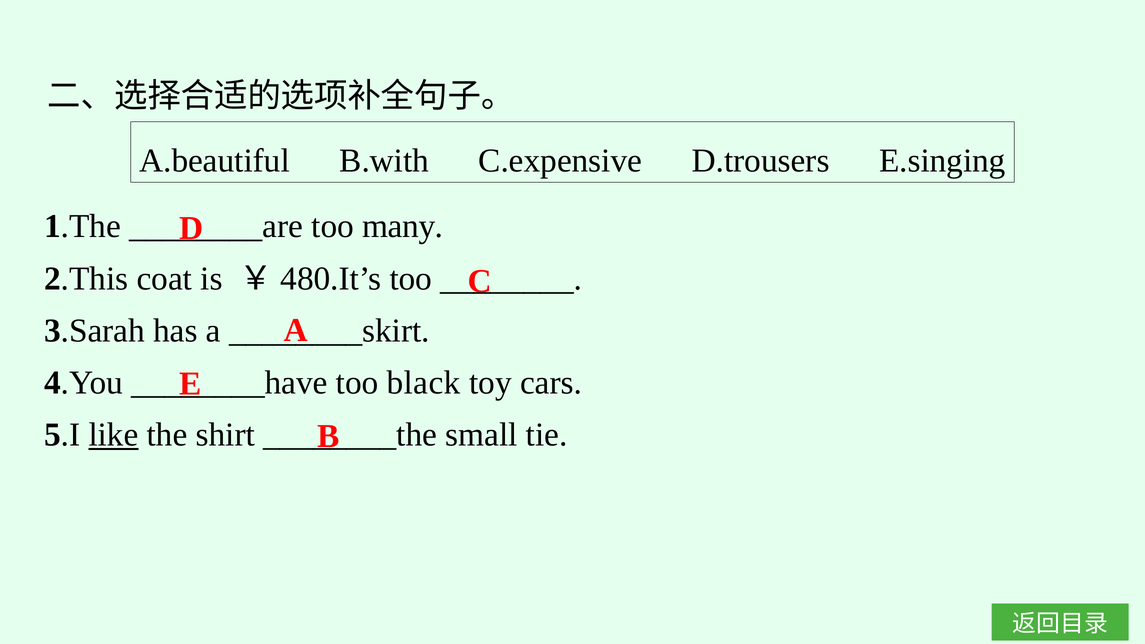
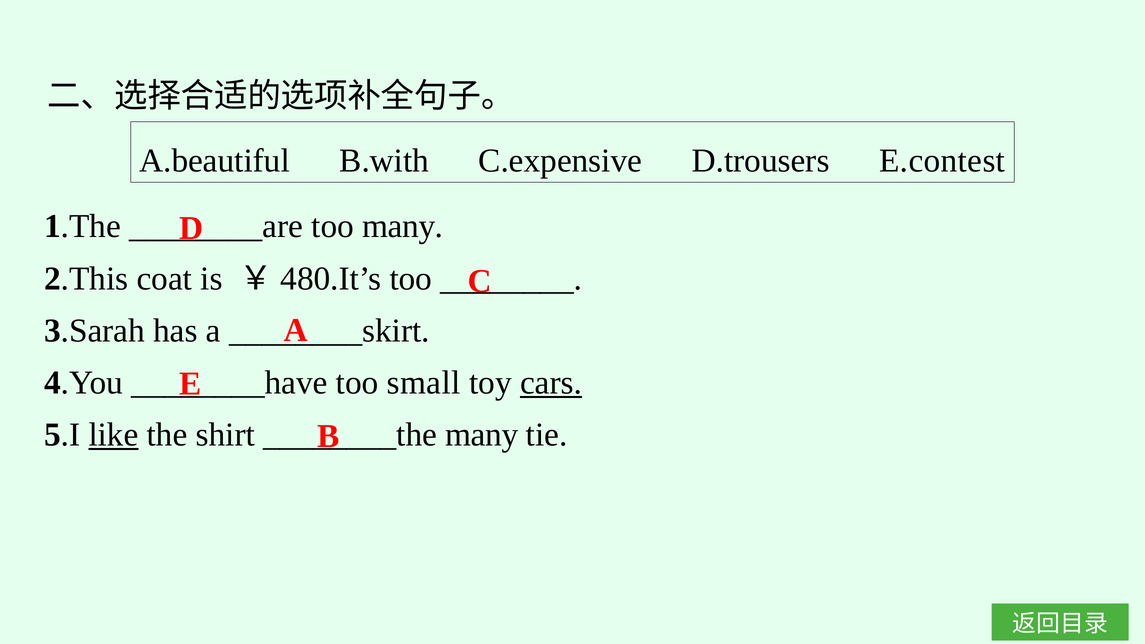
E.singing: E.singing -> E.contest
black: black -> small
cars underline: none -> present
small at (482, 435): small -> many
